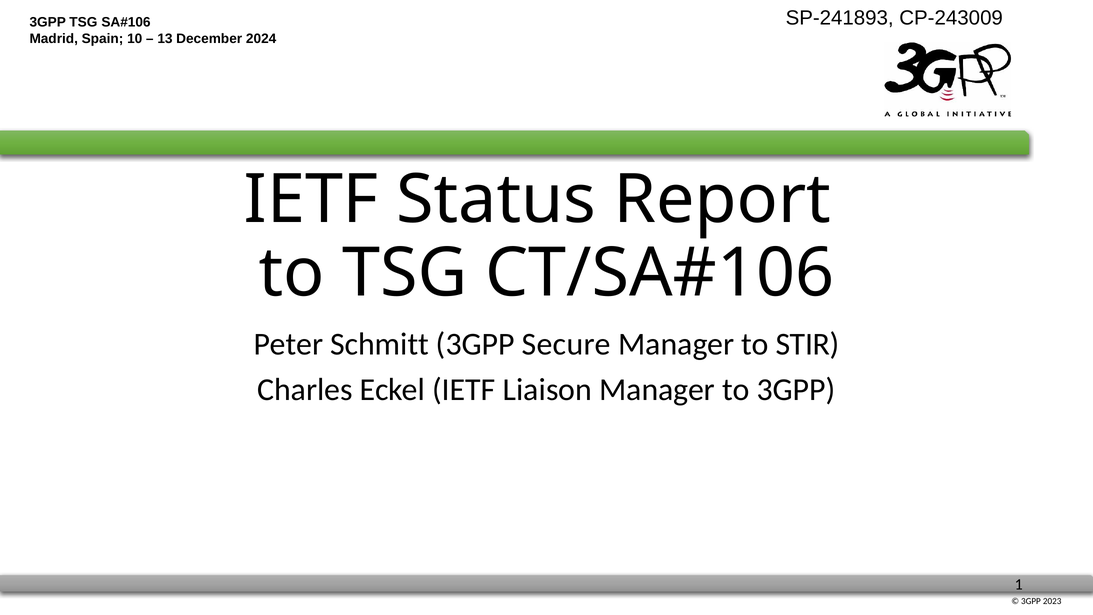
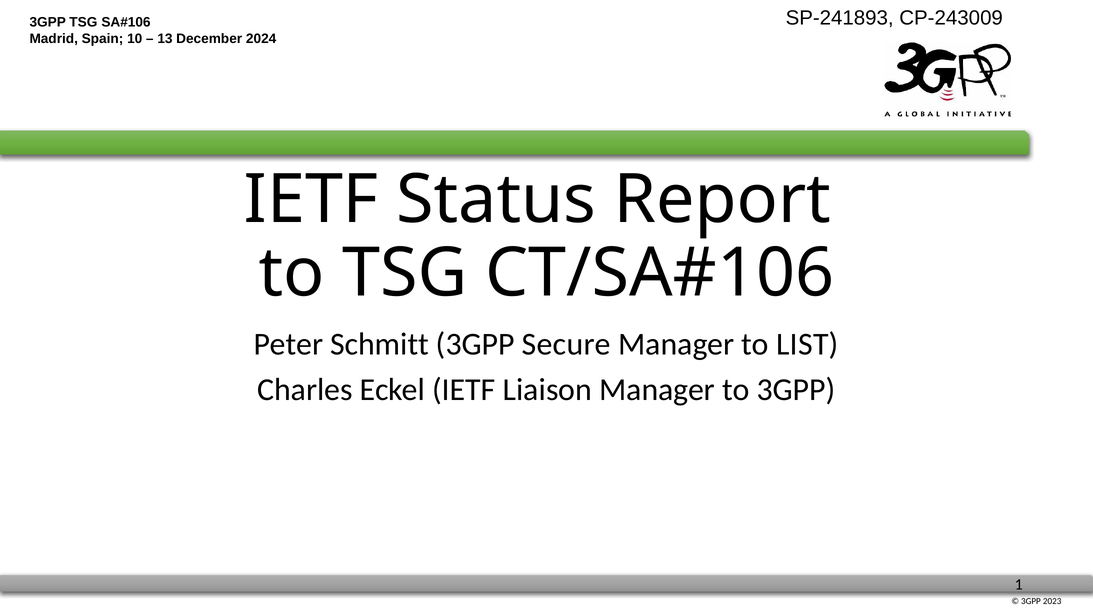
STIR: STIR -> LIST
